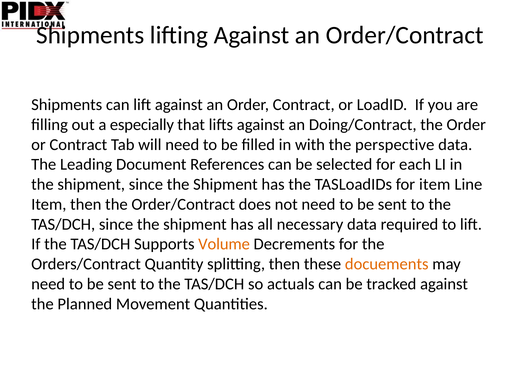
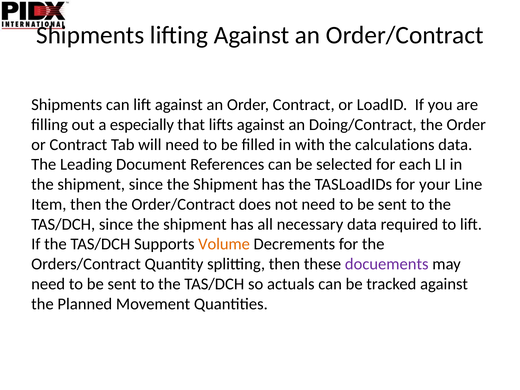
perspective: perspective -> calculations
for item: item -> your
docuements colour: orange -> purple
